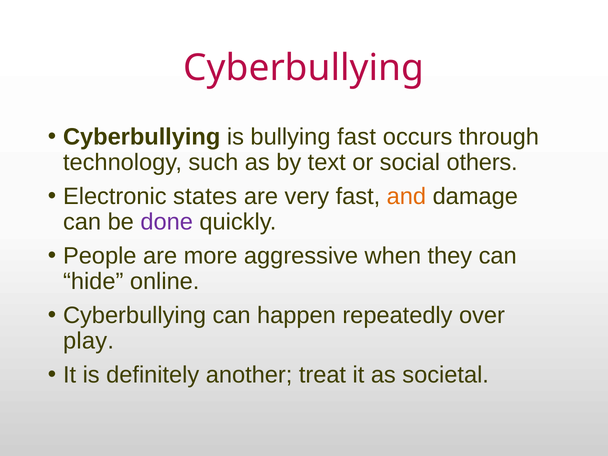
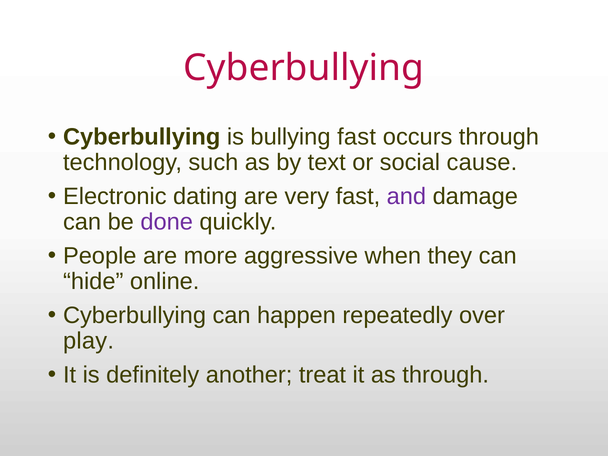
others: others -> cause
states: states -> dating
and colour: orange -> purple
as societal: societal -> through
